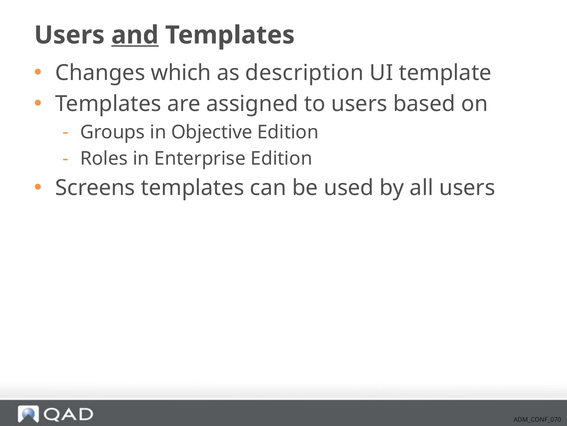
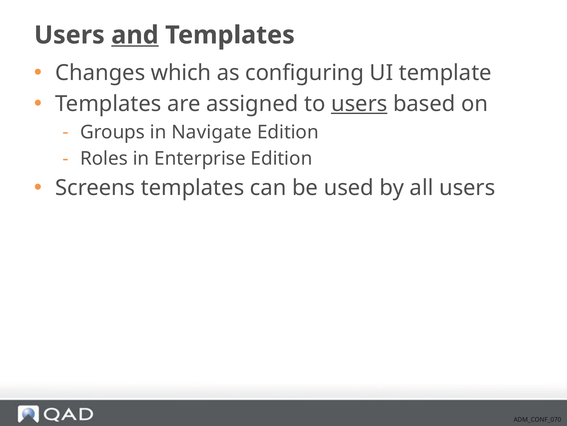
description: description -> configuring
users at (359, 104) underline: none -> present
Objective: Objective -> Navigate
